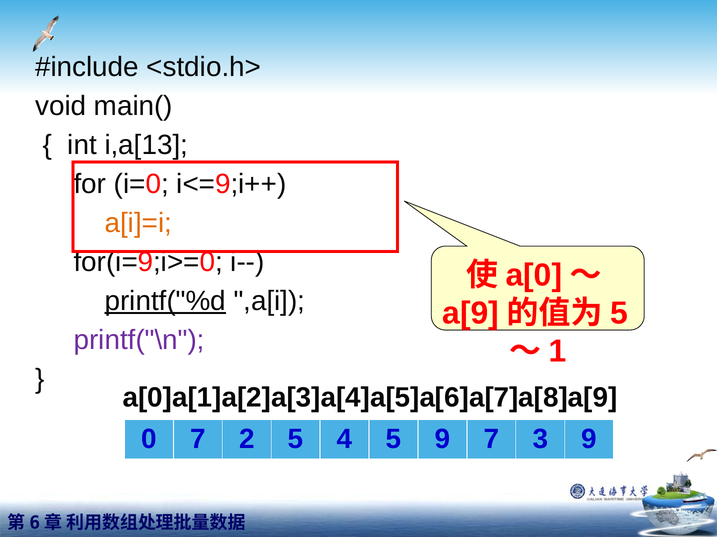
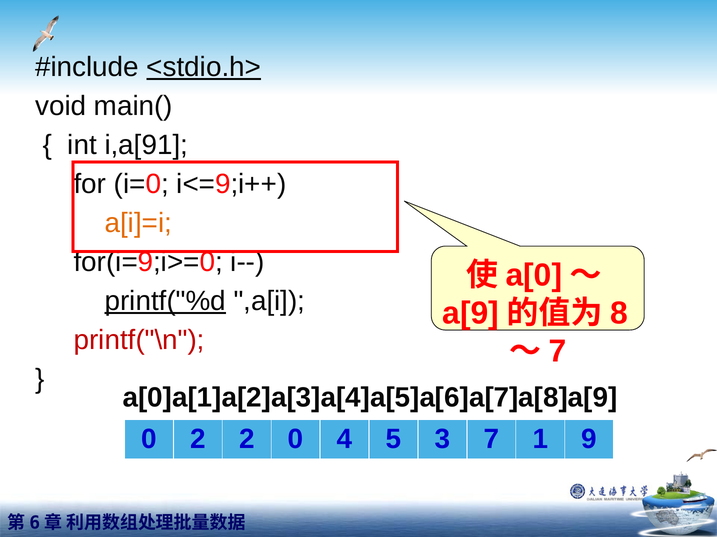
<stdio.h> underline: none -> present
i,a[13: i,a[13 -> i,a[91
5 at (619, 314): 5 -> 8
printf("\n colour: purple -> red
1 at (558, 352): 1 -> 7
0 7: 7 -> 2
2 5: 5 -> 0
5 9: 9 -> 3
3: 3 -> 1
